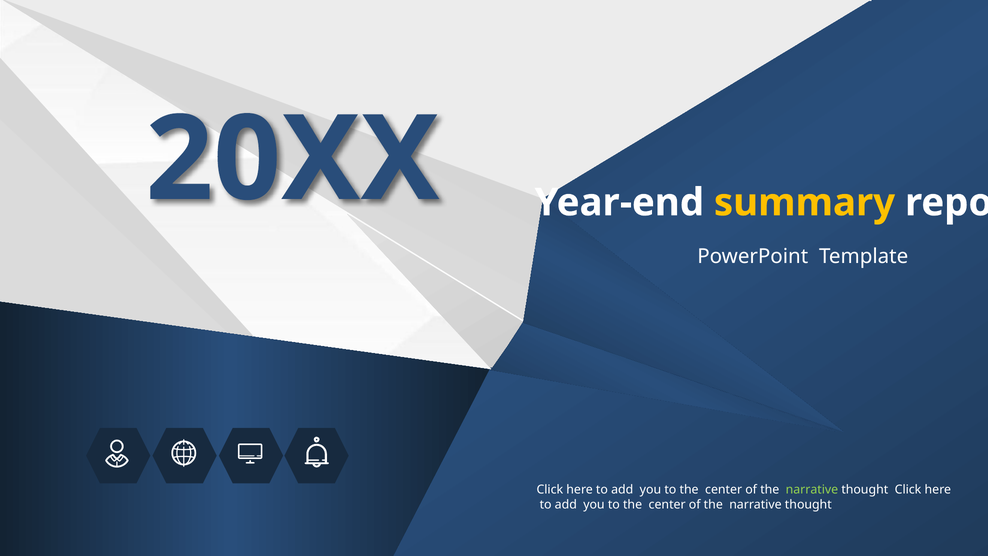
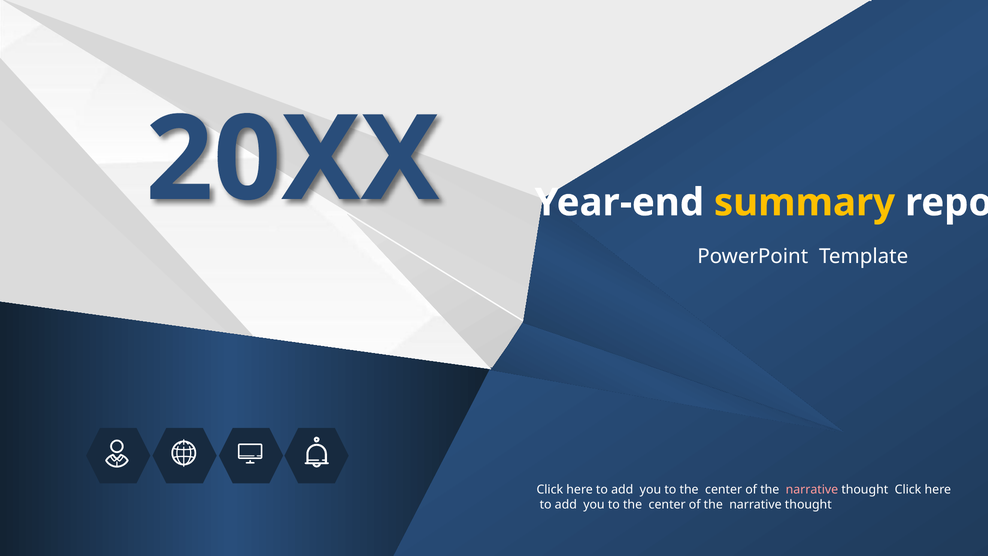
narrative at (812, 489) colour: light green -> pink
